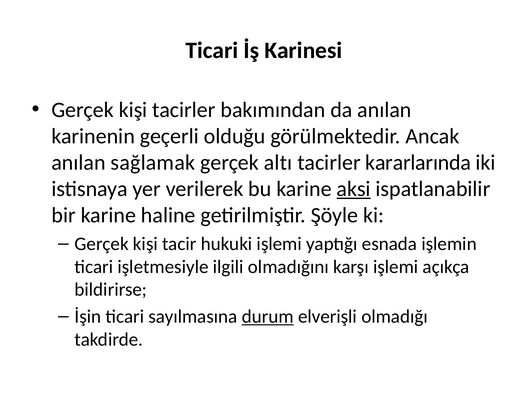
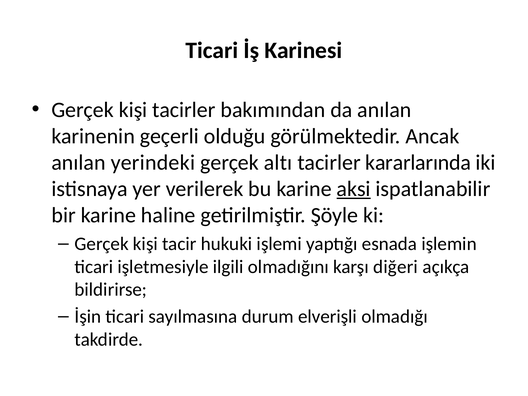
sağlamak: sağlamak -> yerindeki
karşı işlemi: işlemi -> diğeri
durum underline: present -> none
